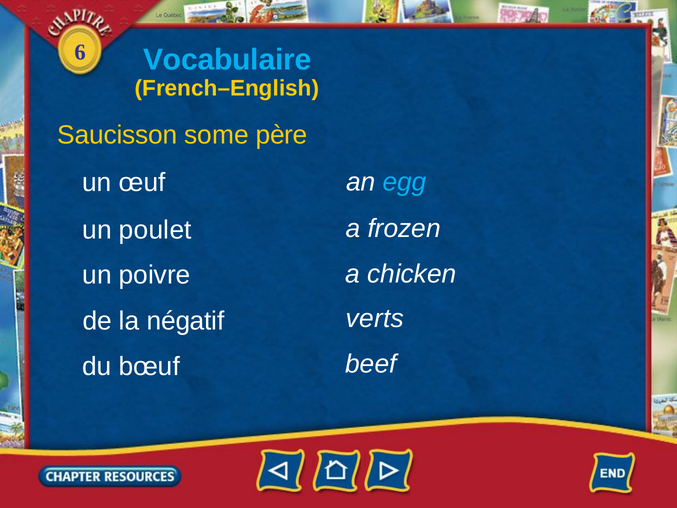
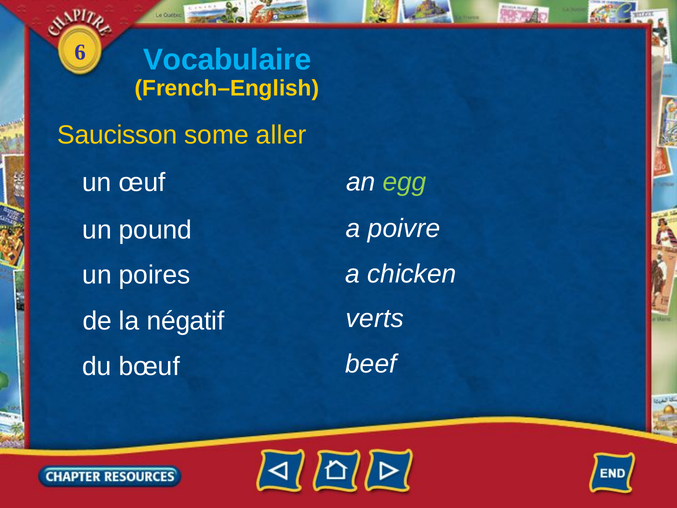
père: père -> aller
egg colour: light blue -> light green
frozen: frozen -> poivre
poulet: poulet -> pound
poivre: poivre -> poires
